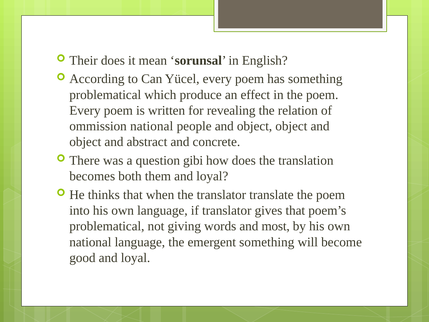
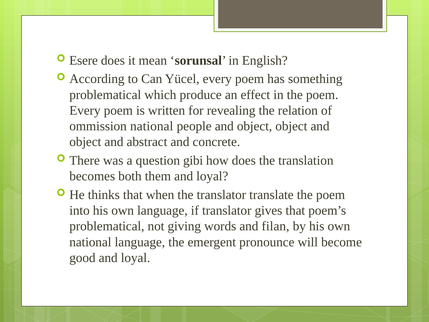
Their: Their -> Esere
most: most -> filan
emergent something: something -> pronounce
